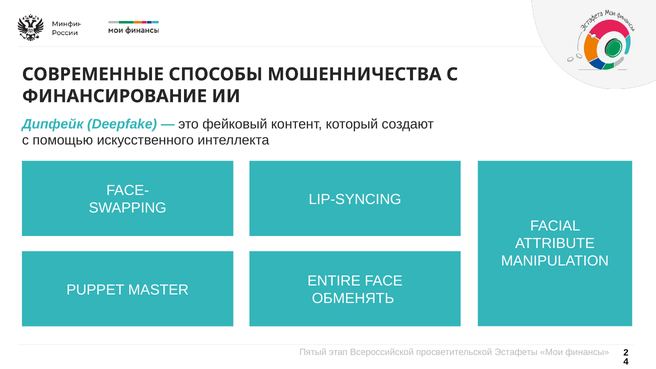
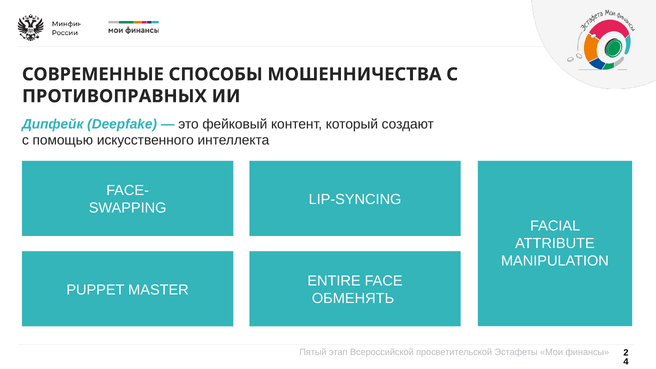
ФИНАНСИРОВАНИЕ: ФИНАНСИРОВАНИЕ -> ПРОТИВОПРАВНЫХ
